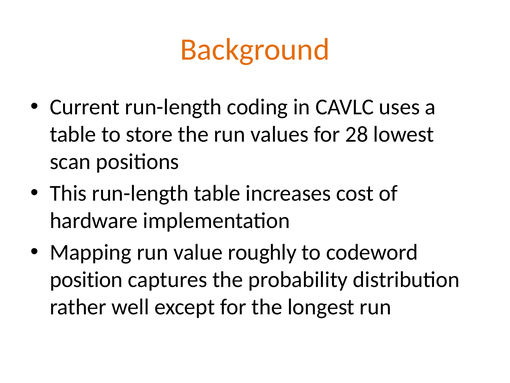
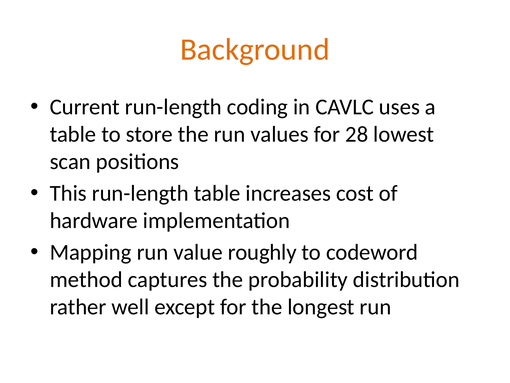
position: position -> method
